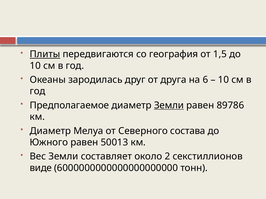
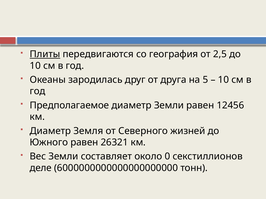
1,5: 1,5 -> 2,5
6: 6 -> 5
Земли at (169, 106) underline: present -> none
89786: 89786 -> 12456
Мелуа: Мелуа -> Земля
состава: состава -> жизней
50013: 50013 -> 26321
2: 2 -> 0
виде: виде -> деле
